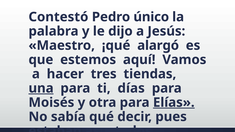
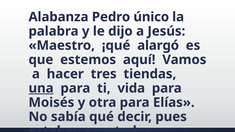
Contestó: Contestó -> Alabanza
días: días -> vida
Elías underline: present -> none
